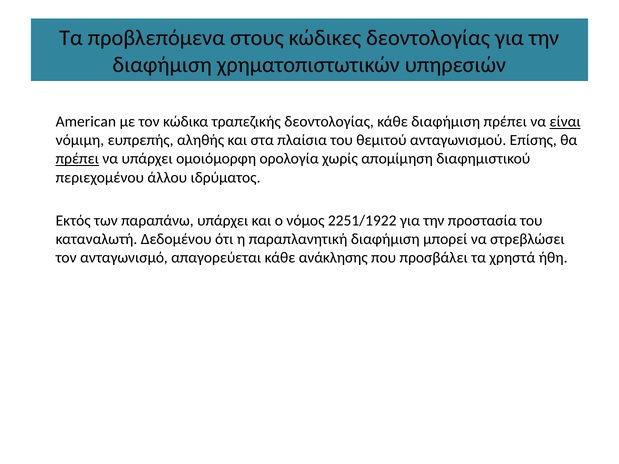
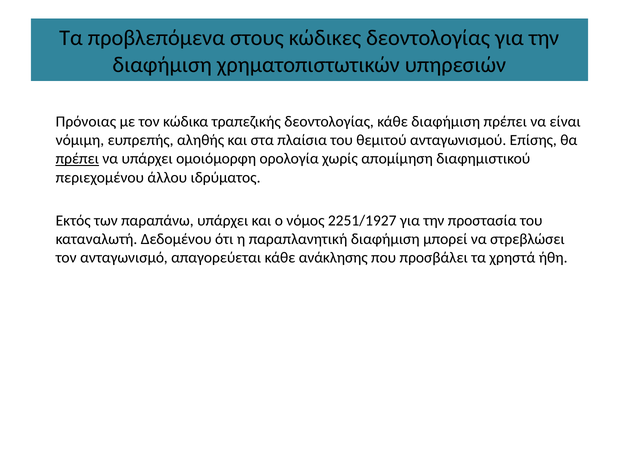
American: American -> Πρόνοιας
είναι underline: present -> none
2251/1922: 2251/1922 -> 2251/1927
